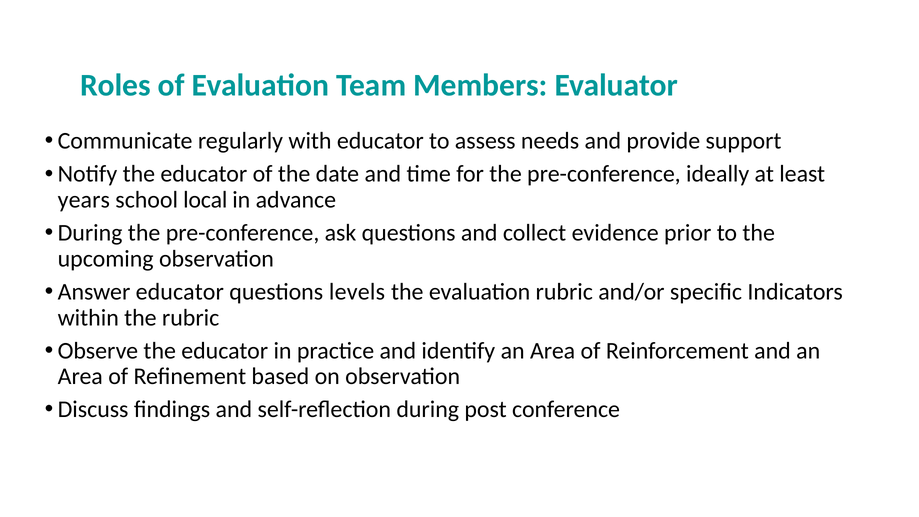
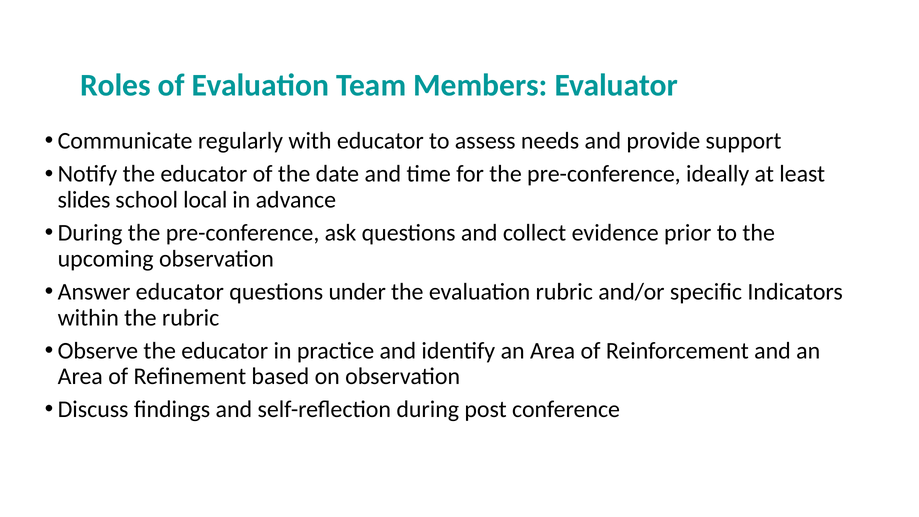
years: years -> slides
levels: levels -> under
